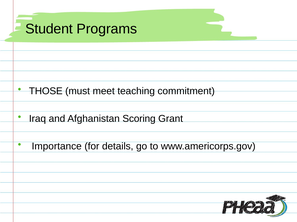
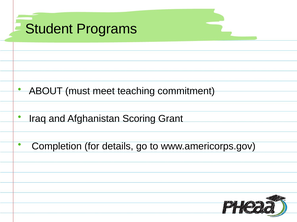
THOSE: THOSE -> ABOUT
Importance: Importance -> Completion
